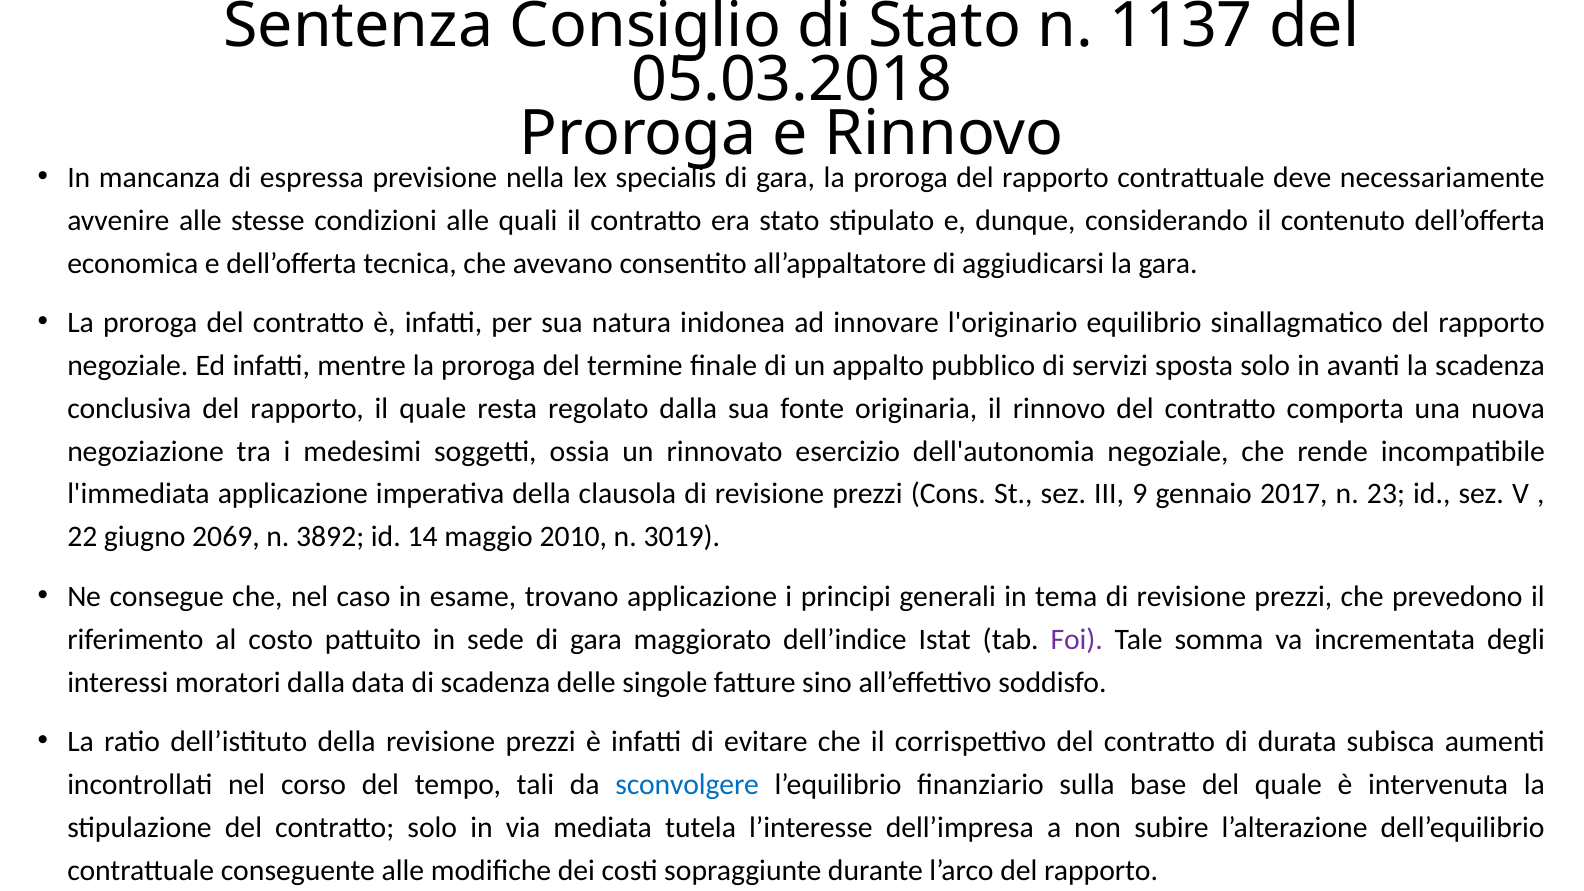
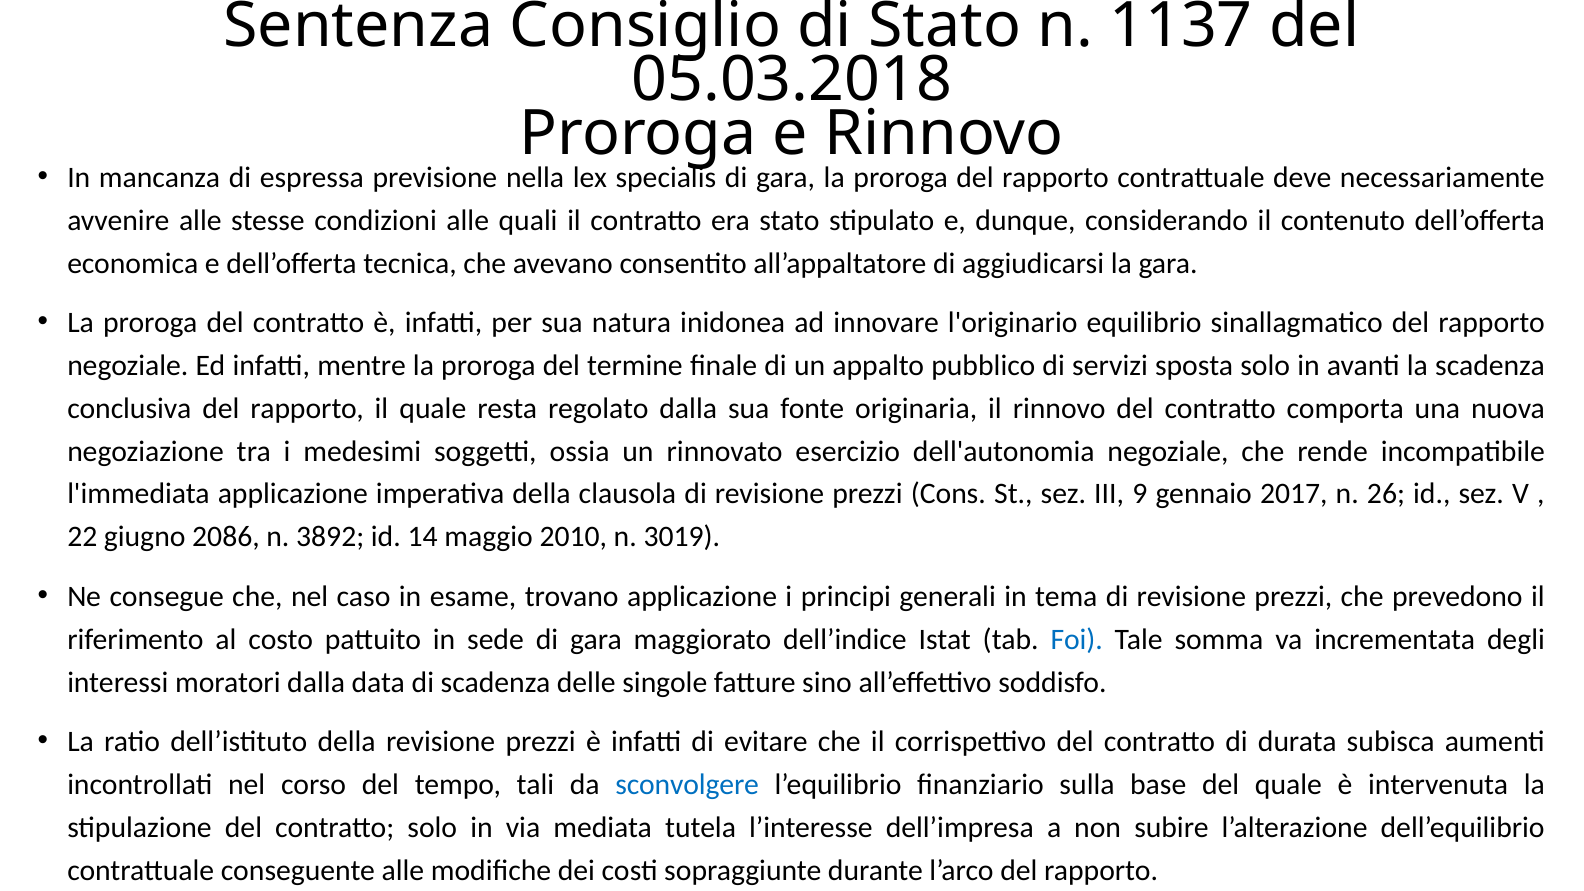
23: 23 -> 26
2069: 2069 -> 2086
Foi colour: purple -> blue
